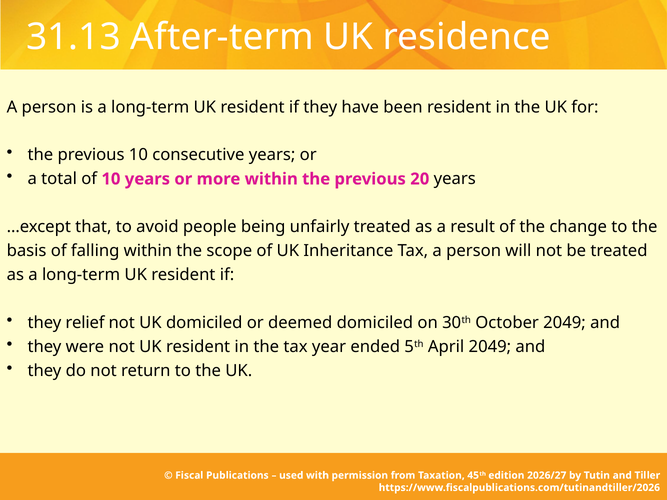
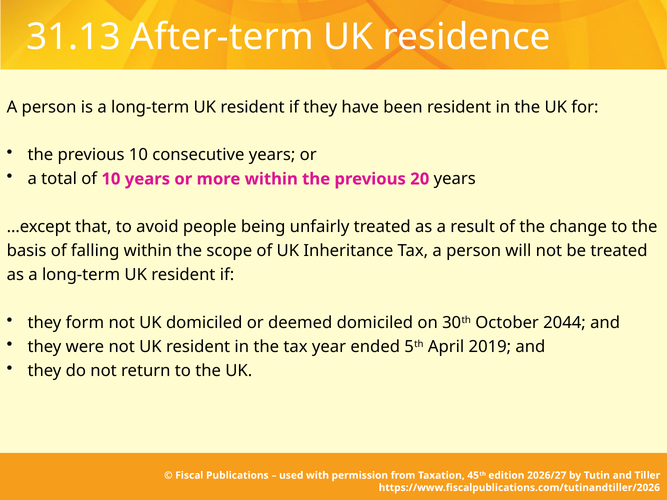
relief: relief -> form
October 2049: 2049 -> 2044
April 2049: 2049 -> 2019
